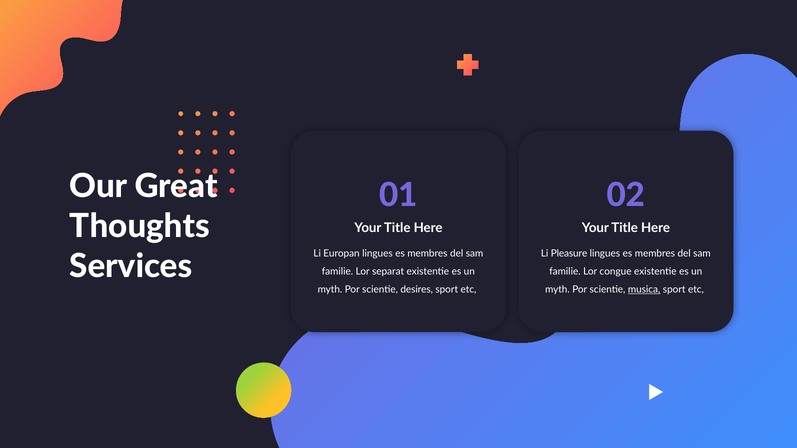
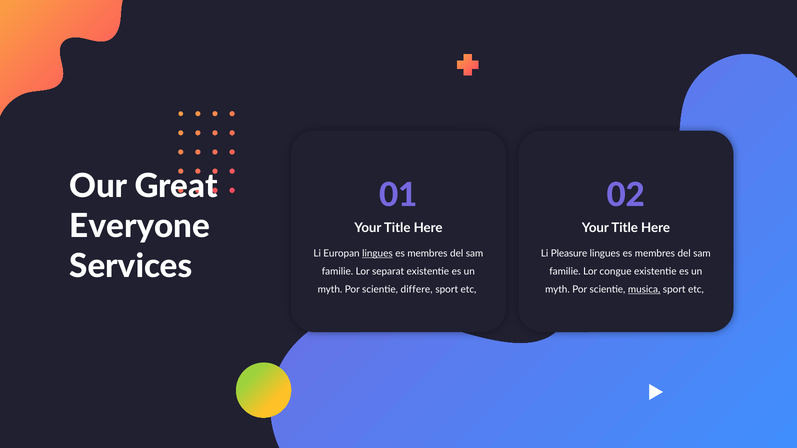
Thoughts: Thoughts -> Everyone
lingues at (377, 254) underline: none -> present
desires: desires -> differe
